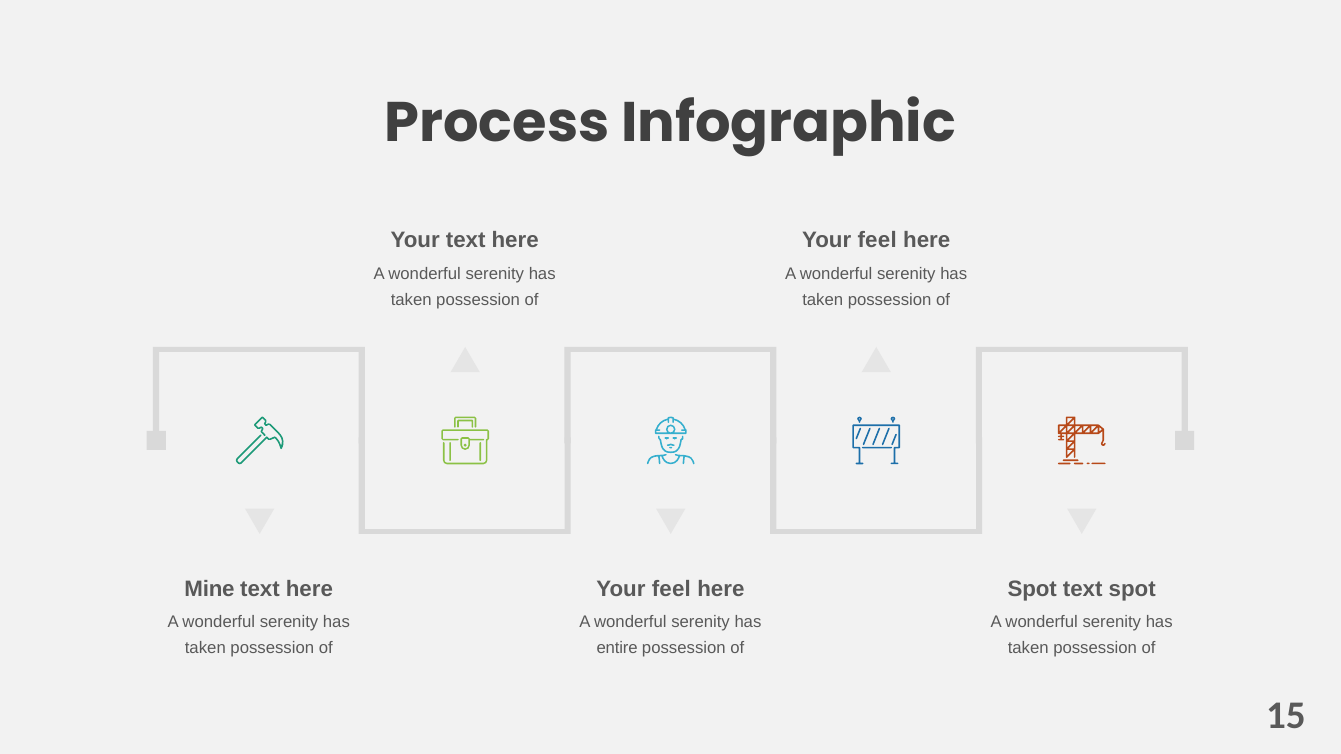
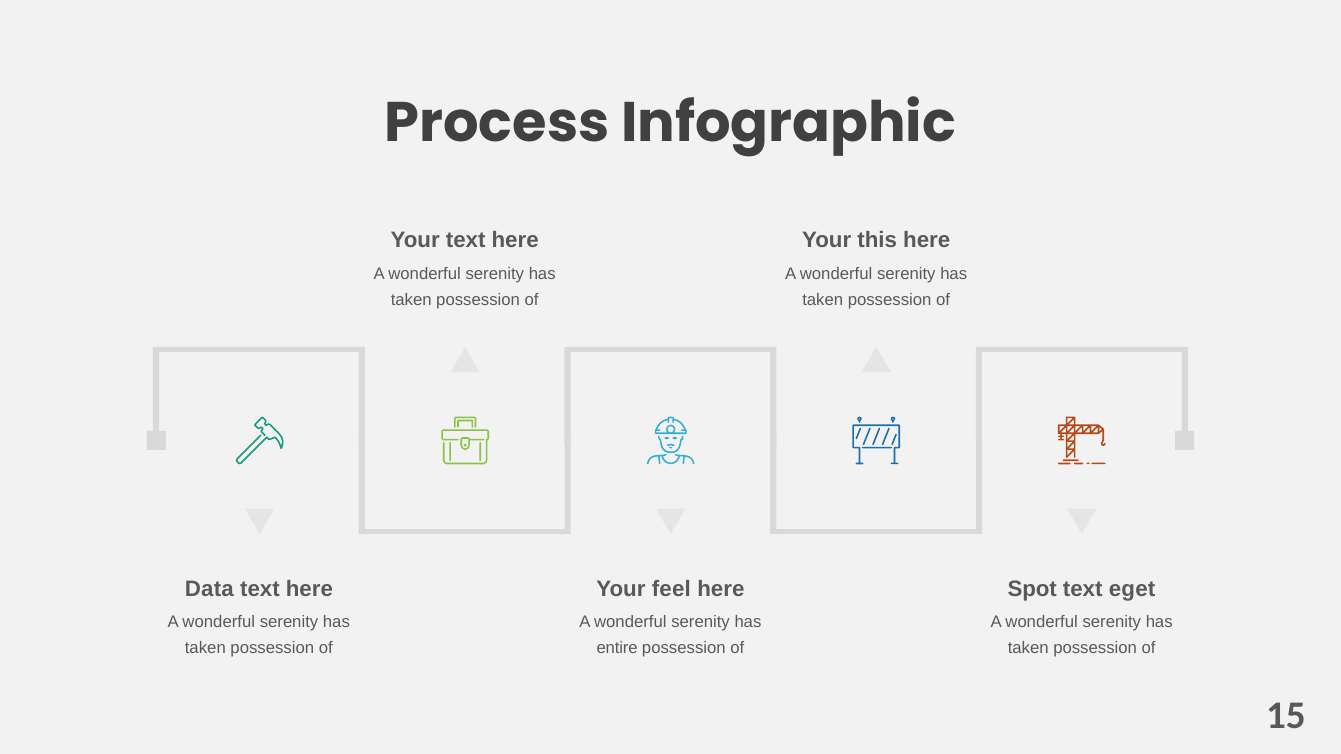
feel at (877, 241): feel -> this
Mine: Mine -> Data
text spot: spot -> eget
